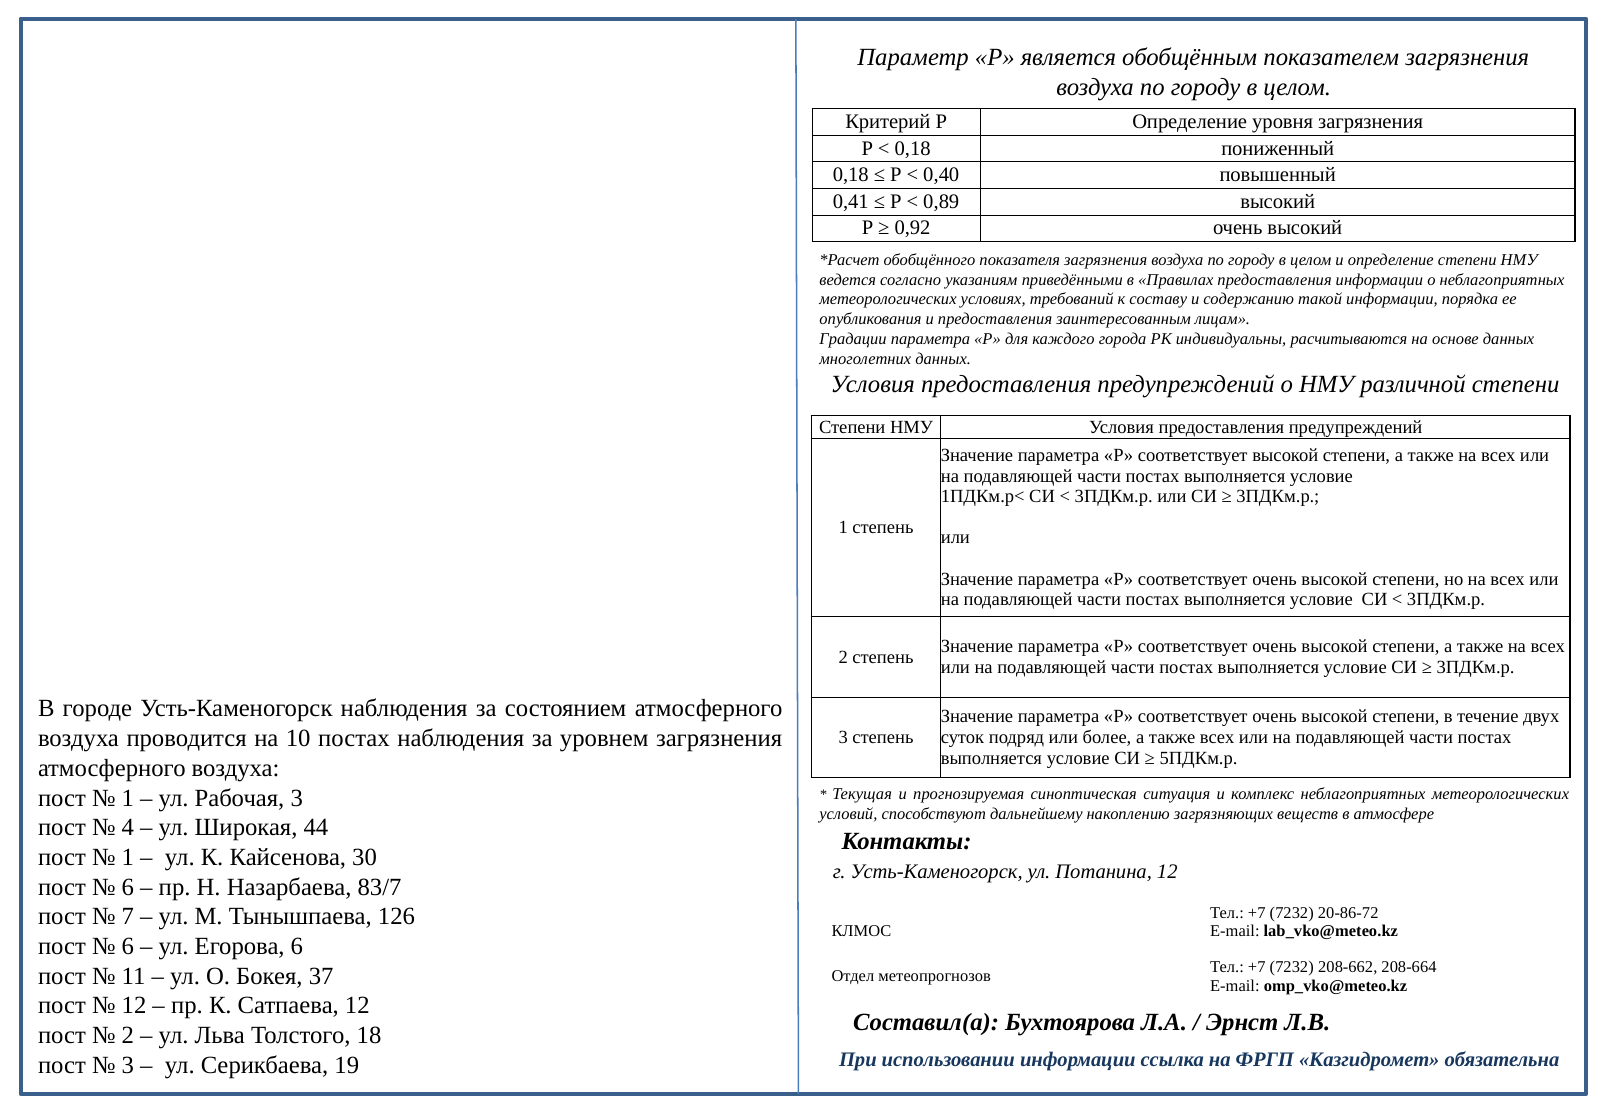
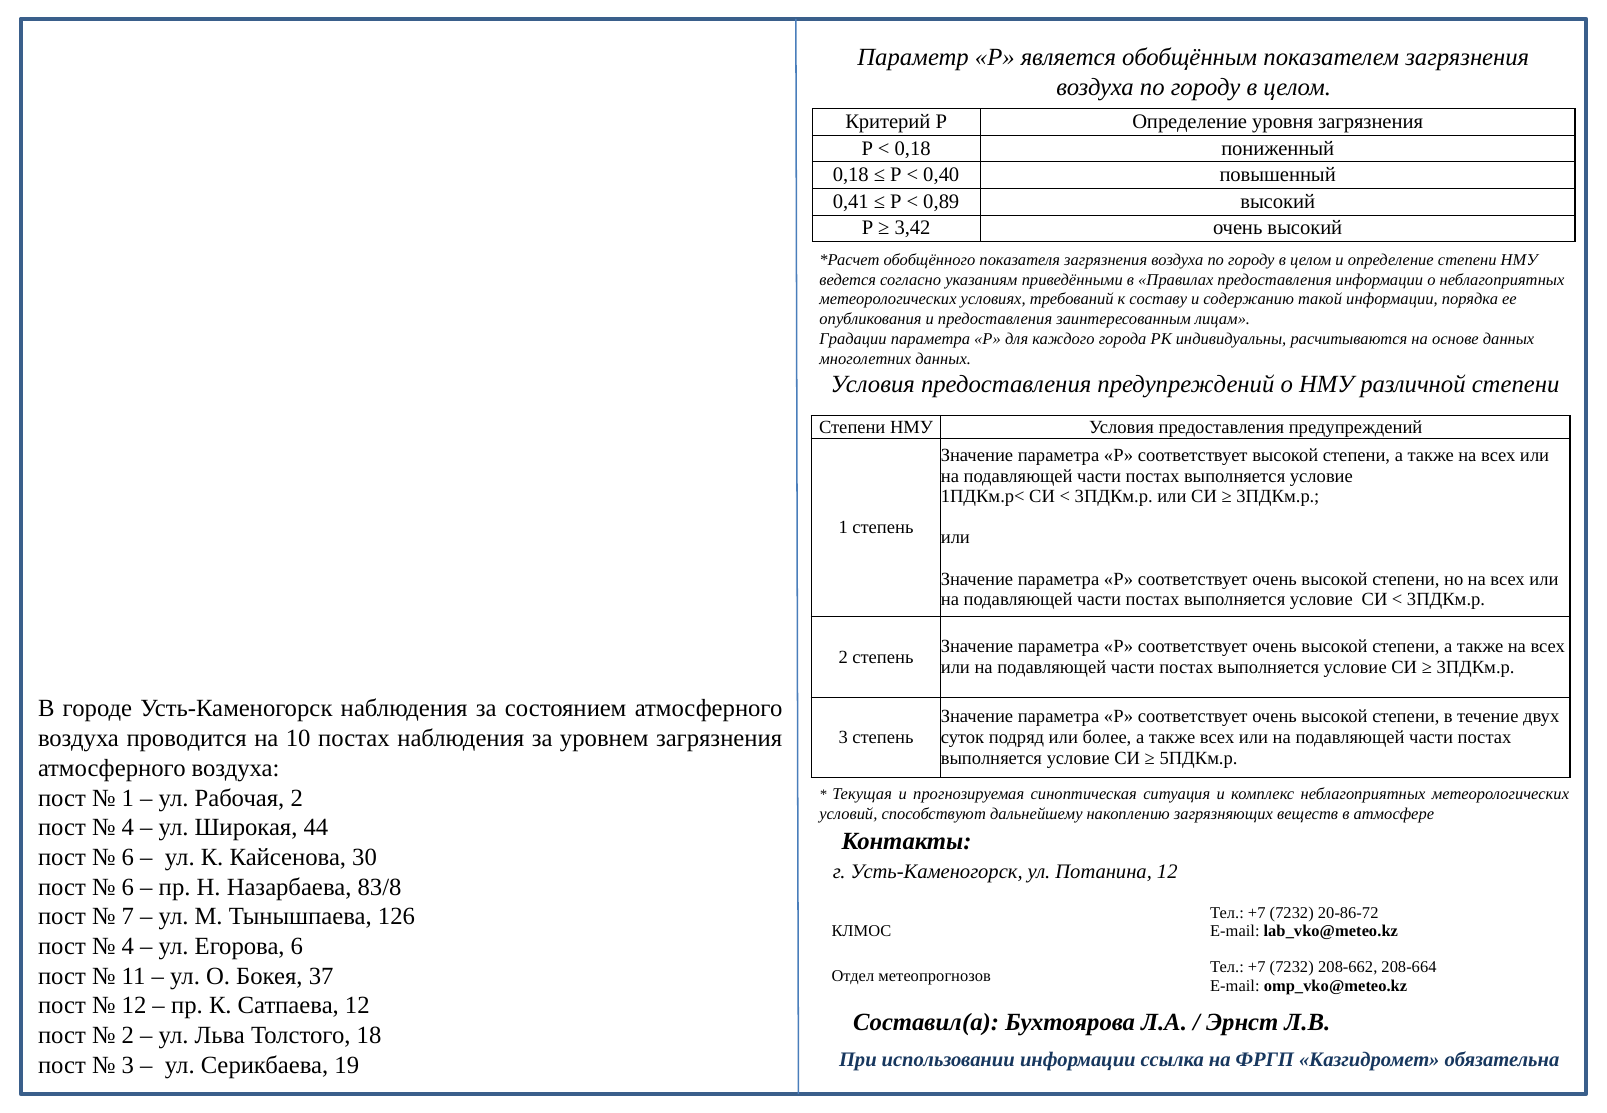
0,92: 0,92 -> 3,42
Рабочая 3: 3 -> 2
1 at (128, 857): 1 -> 6
83/7: 83/7 -> 83/8
6 at (128, 946): 6 -> 4
